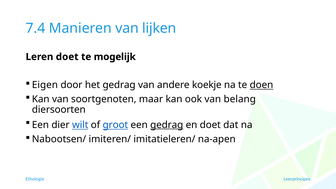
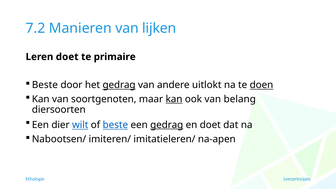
7.4: 7.4 -> 7.2
mogelijk: mogelijk -> primaire
Eigen at (45, 85): Eigen -> Beste
gedrag at (119, 85) underline: none -> present
koekje: koekje -> uitlokt
kan at (174, 99) underline: none -> present
of groot: groot -> beste
